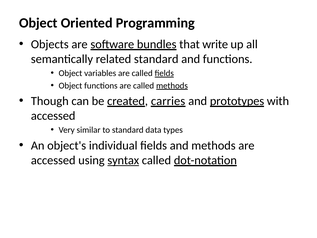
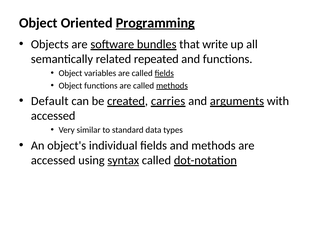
Programming underline: none -> present
related standard: standard -> repeated
Though: Though -> Default
prototypes: prototypes -> arguments
